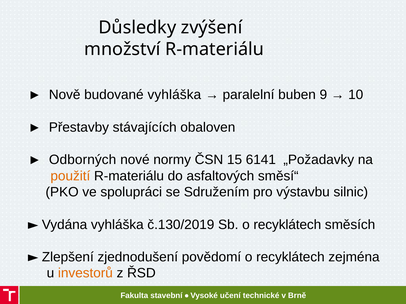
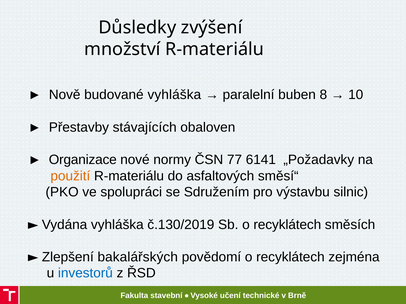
9: 9 -> 8
Odborných: Odborných -> Organizace
15: 15 -> 77
zjednodušení: zjednodušení -> bakalářských
investorů colour: orange -> blue
